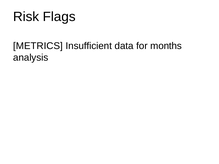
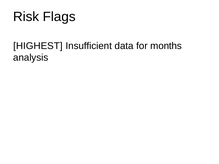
METRICS: METRICS -> HIGHEST
